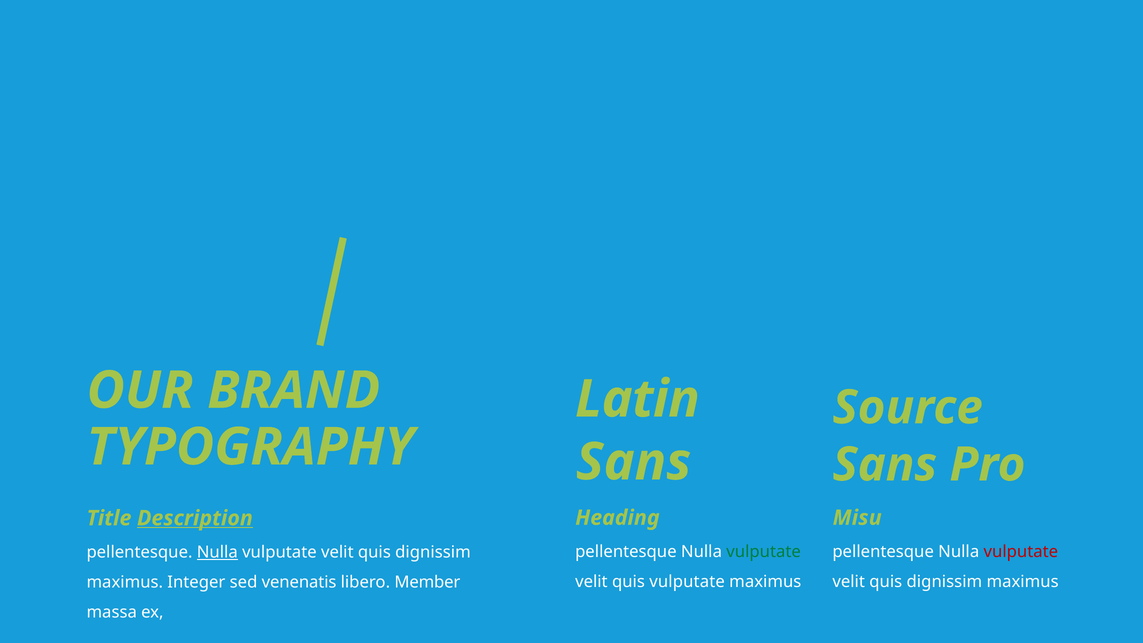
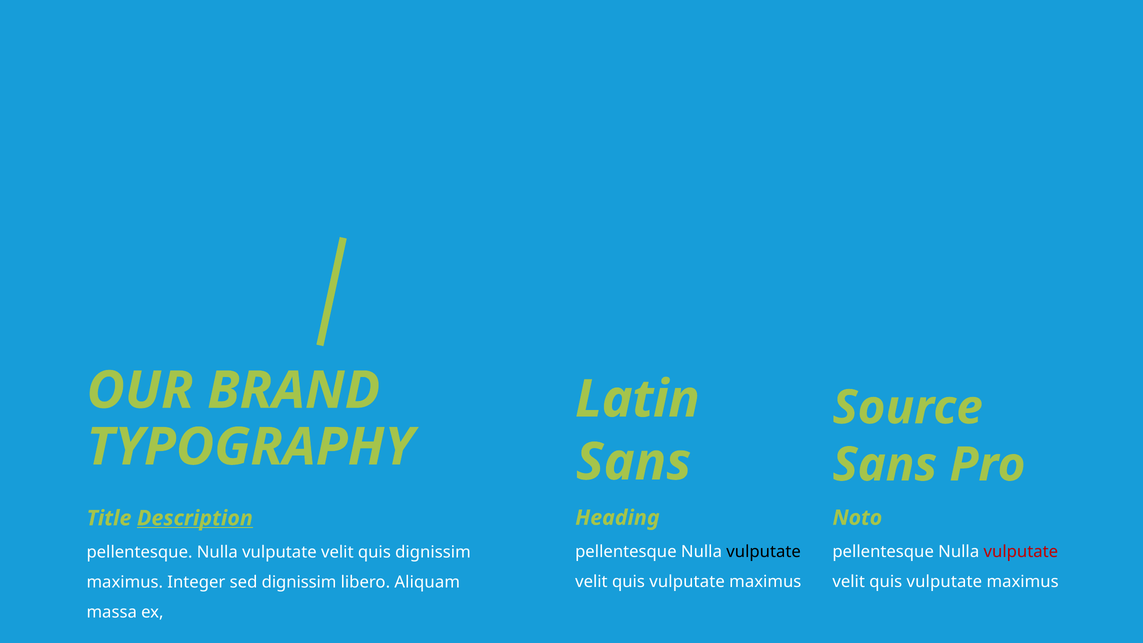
Misu: Misu -> Noto
vulputate at (764, 552) colour: green -> black
Nulla at (217, 552) underline: present -> none
dignissim at (944, 582): dignissim -> vulputate
sed venenatis: venenatis -> dignissim
Member: Member -> Aliquam
